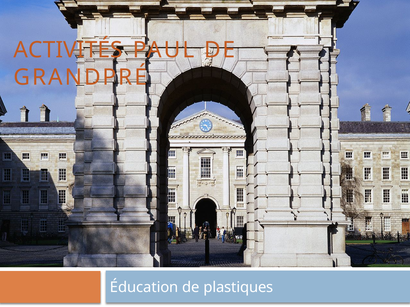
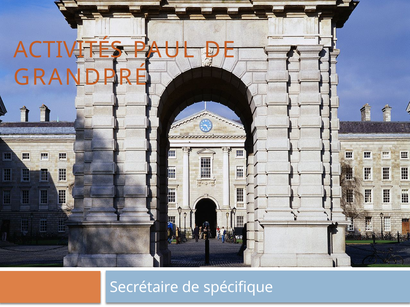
Éducation: Éducation -> Secrétaire
plastiques: plastiques -> spécifique
